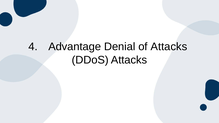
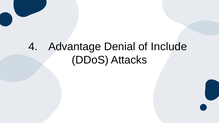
of Attacks: Attacks -> Include
